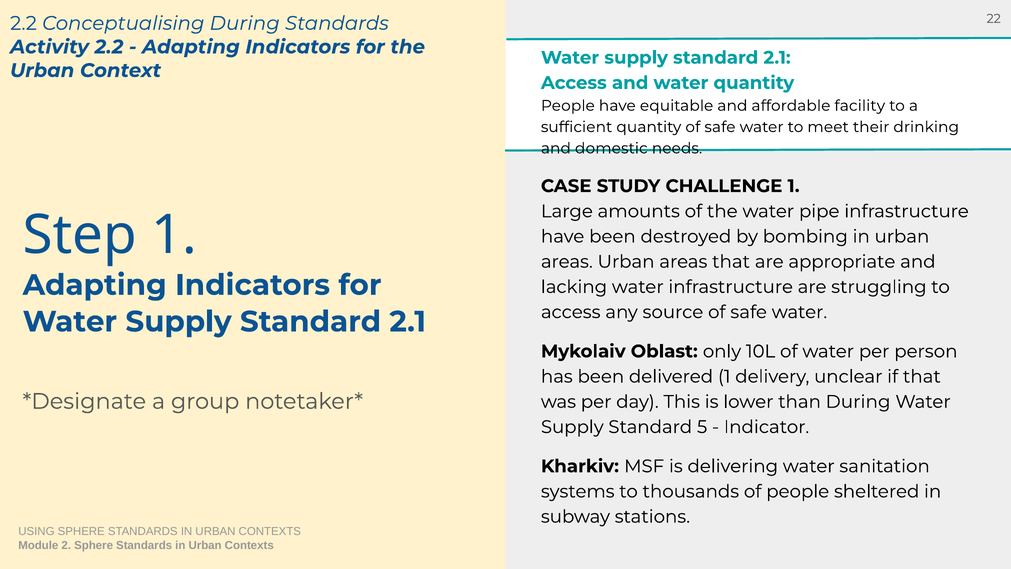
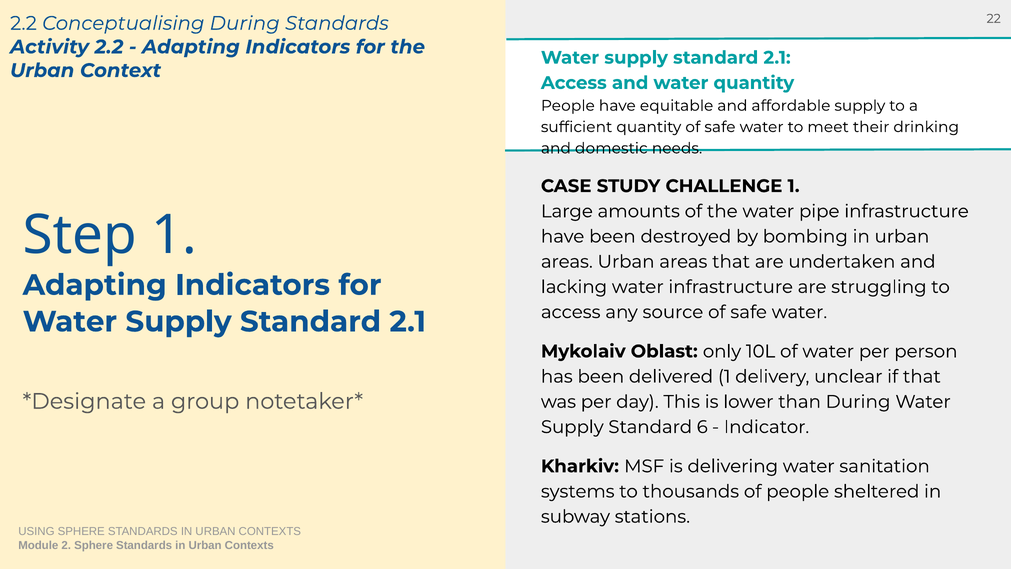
affordable facility: facility -> supply
appropriate: appropriate -> undertaken
5: 5 -> 6
